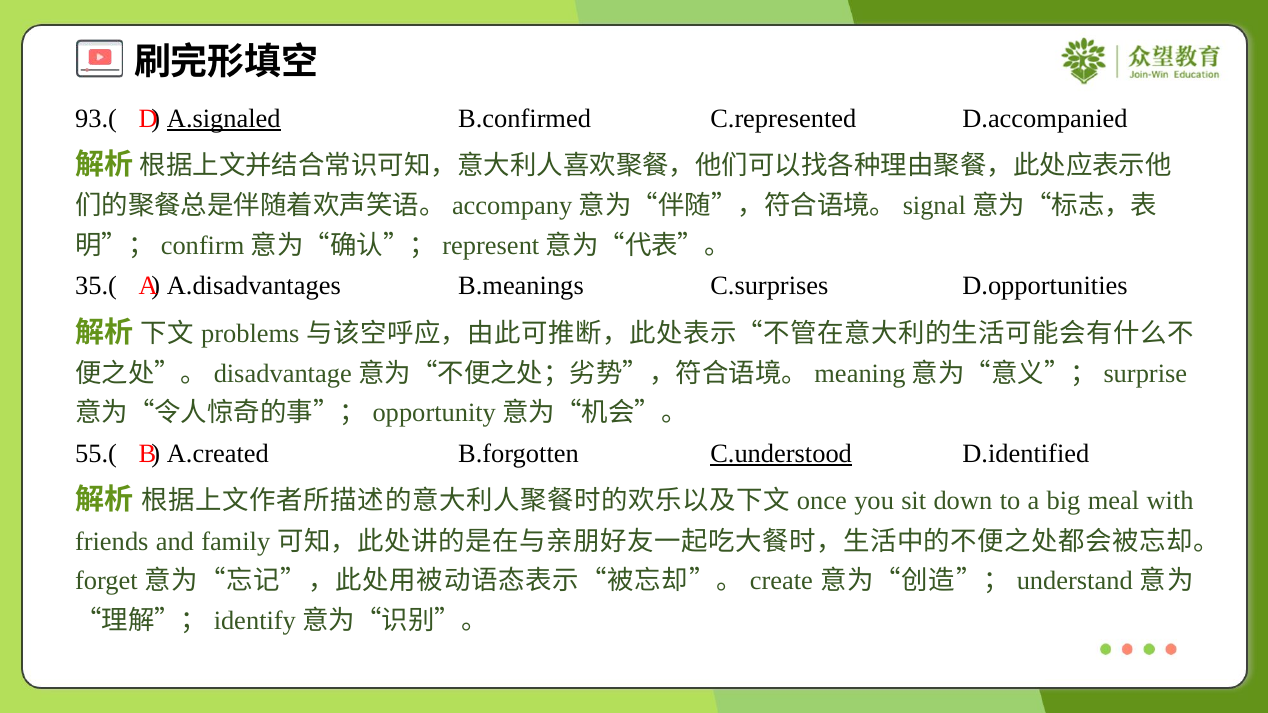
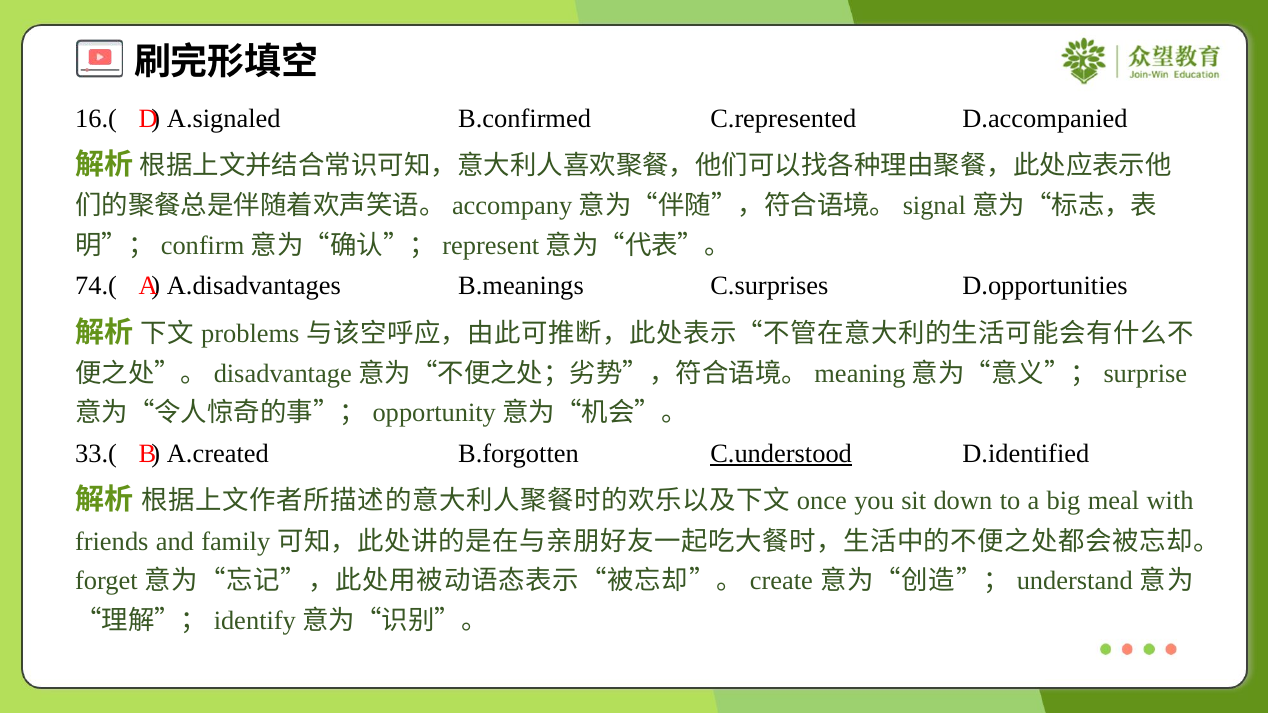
93.(: 93.( -> 16.(
A.signaled underline: present -> none
35.(: 35.( -> 74.(
55.(: 55.( -> 33.(
